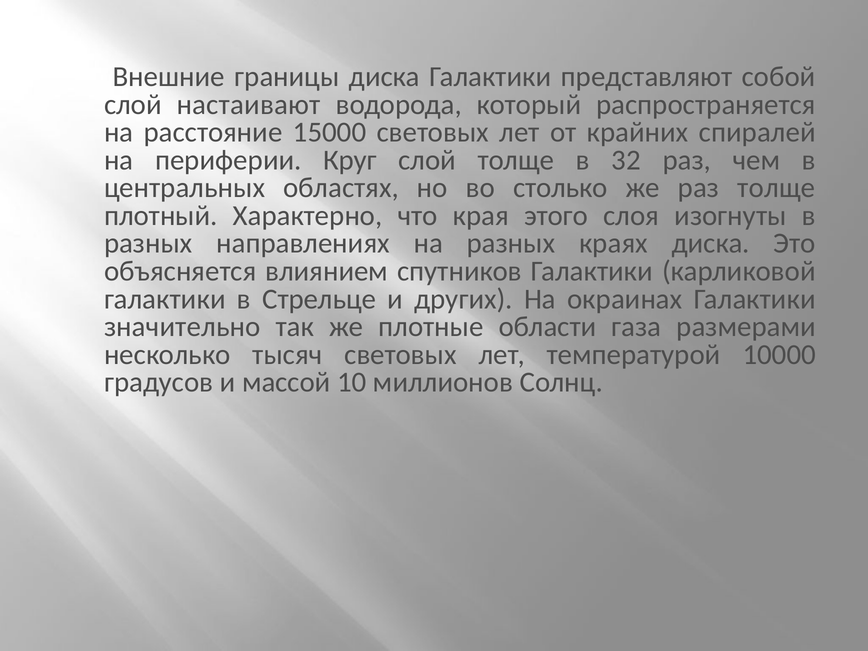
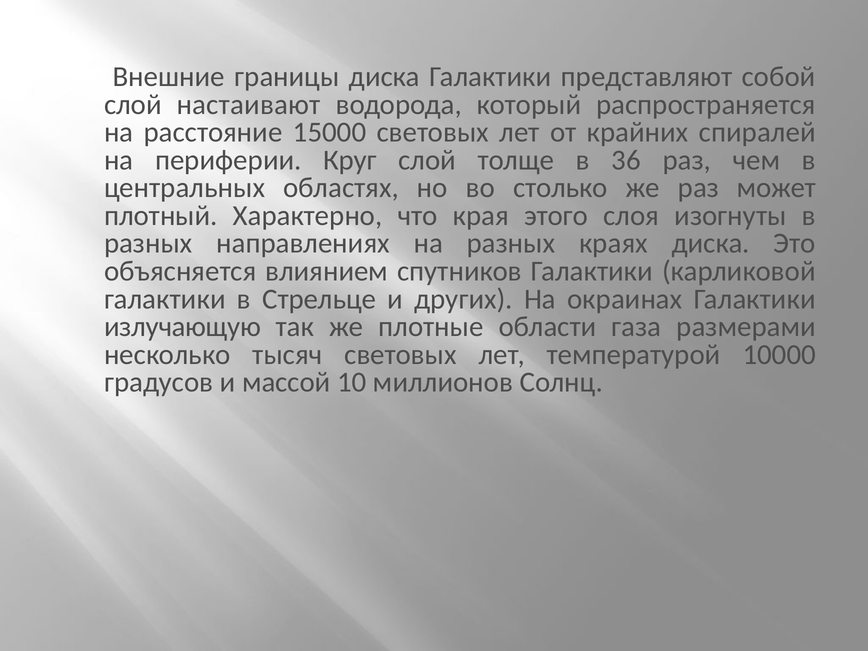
32: 32 -> 36
раз толще: толще -> может
значительно: значительно -> излучающую
